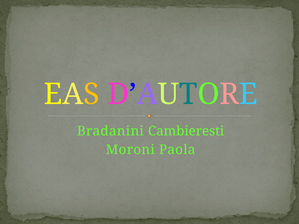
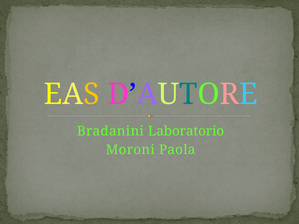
Cambieresti: Cambieresti -> Laboratorio
